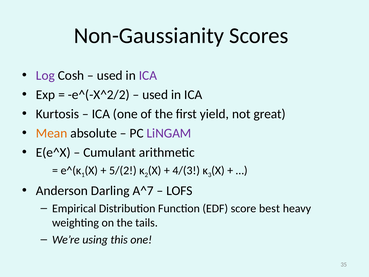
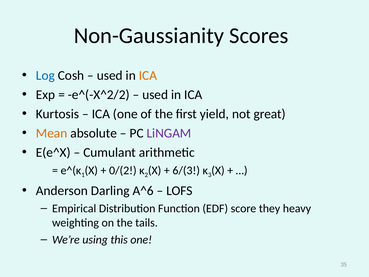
Log colour: purple -> blue
ICA at (148, 75) colour: purple -> orange
5/(2: 5/(2 -> 0/(2
4/(3: 4/(3 -> 6/(3
A^7: A^7 -> A^6
best: best -> they
